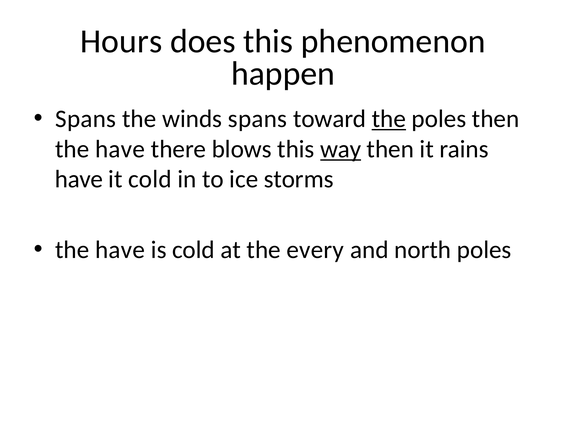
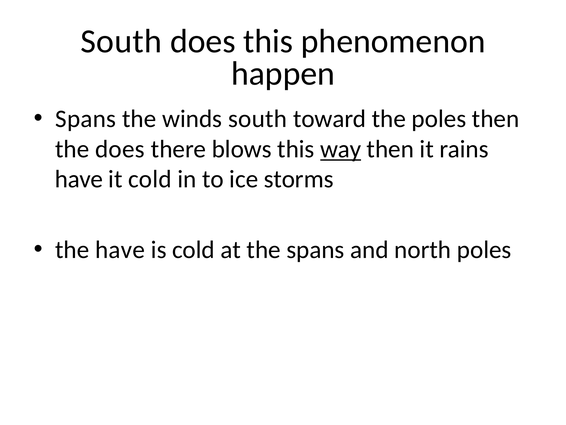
Hours at (121, 41): Hours -> South
winds spans: spans -> south
the at (389, 119) underline: present -> none
have at (120, 149): have -> does
the every: every -> spans
